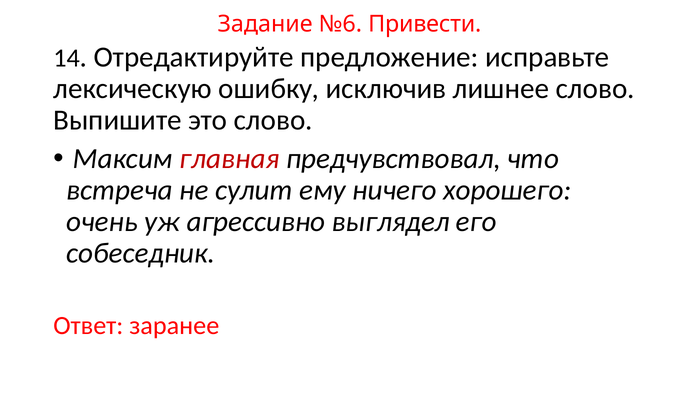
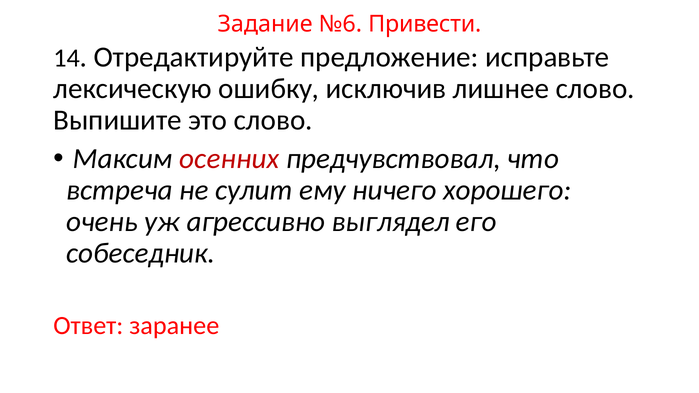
главная: главная -> осенних
